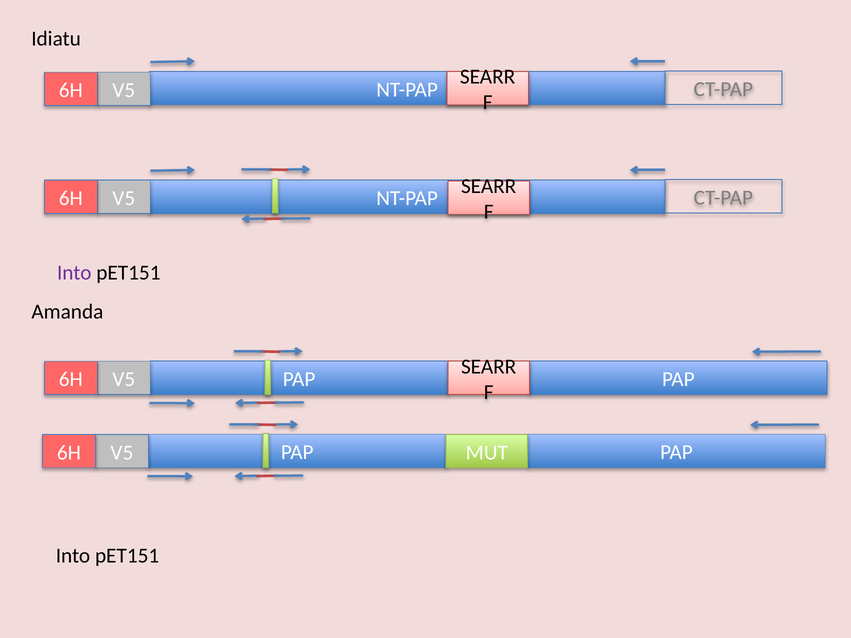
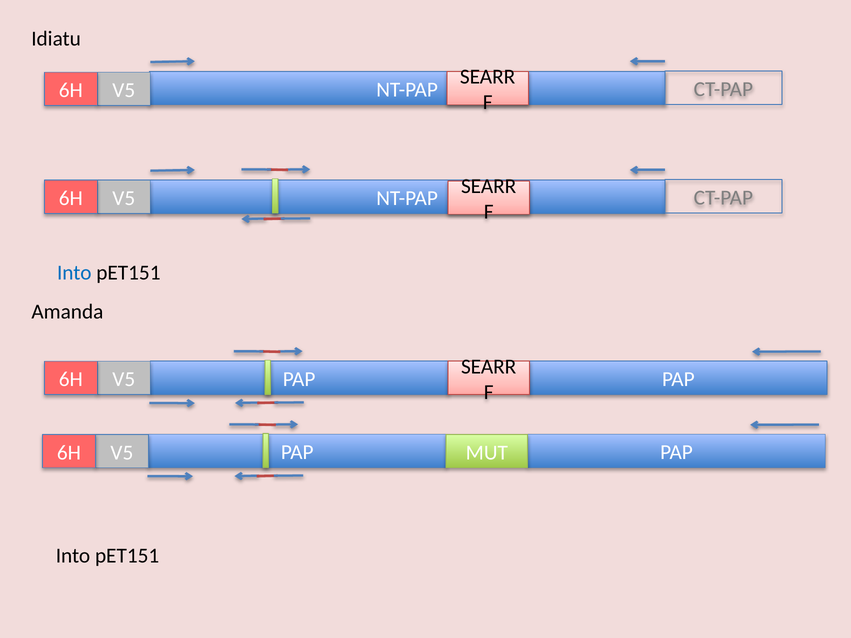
Into at (74, 273) colour: purple -> blue
